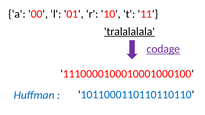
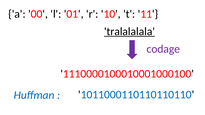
codage underline: present -> none
